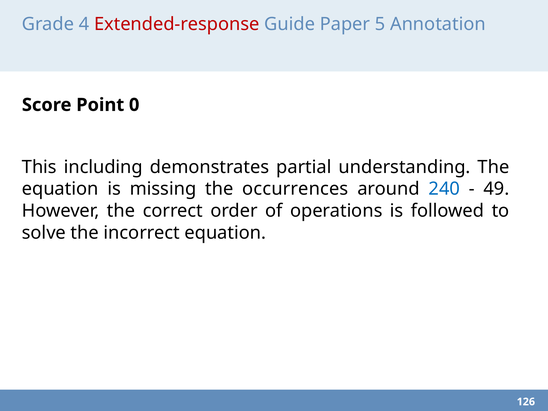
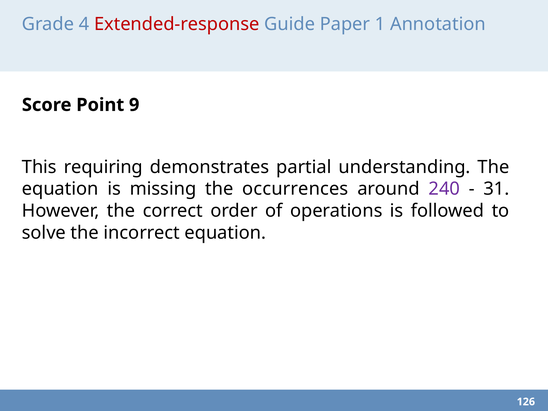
5: 5 -> 1
0: 0 -> 9
including: including -> requiring
240 colour: blue -> purple
49: 49 -> 31
